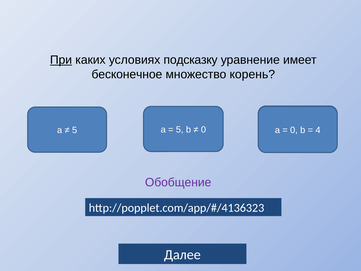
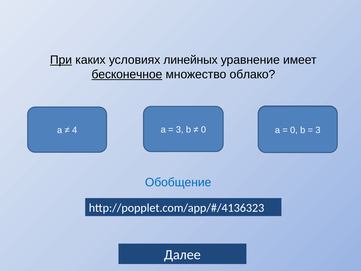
подсказку: подсказку -> линейных
бесконечное underline: none -> present
корень: корень -> облако
5 at (180, 129): 5 -> 3
5 at (75, 130): 5 -> 4
4 at (318, 130): 4 -> 3
Обобщение colour: purple -> blue
